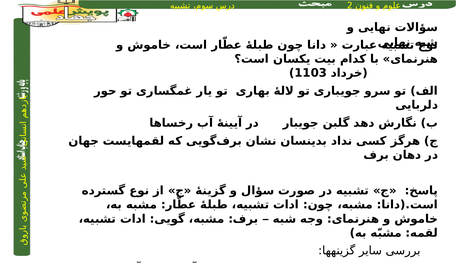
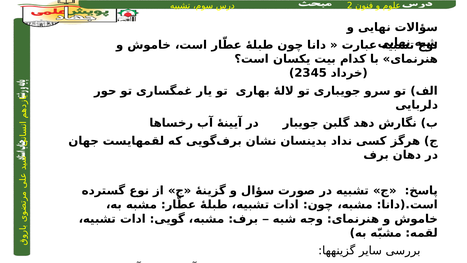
1103: 1103 -> 2345
